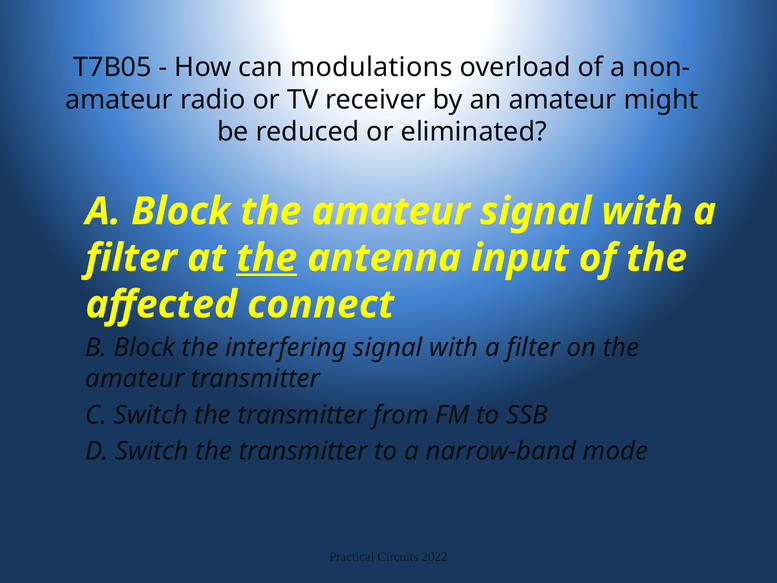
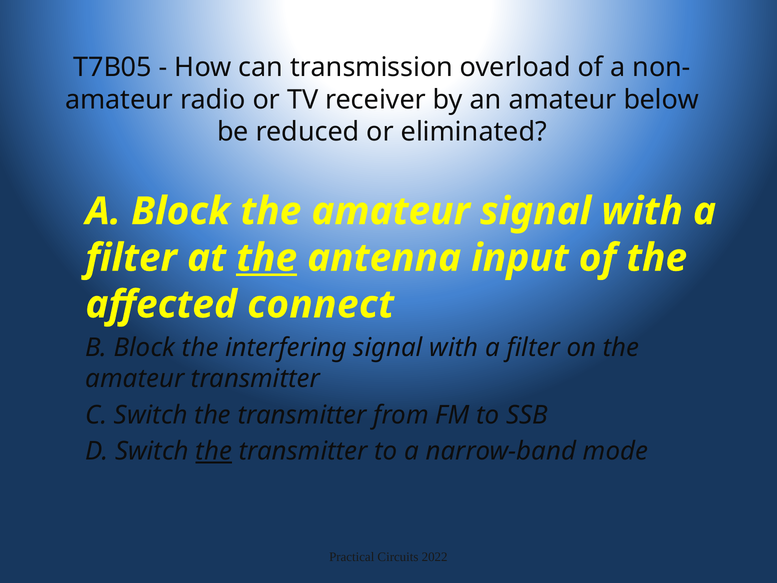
modulations: modulations -> transmission
might: might -> below
the at (214, 451) underline: none -> present
